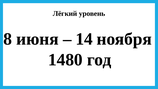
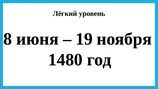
14: 14 -> 19
